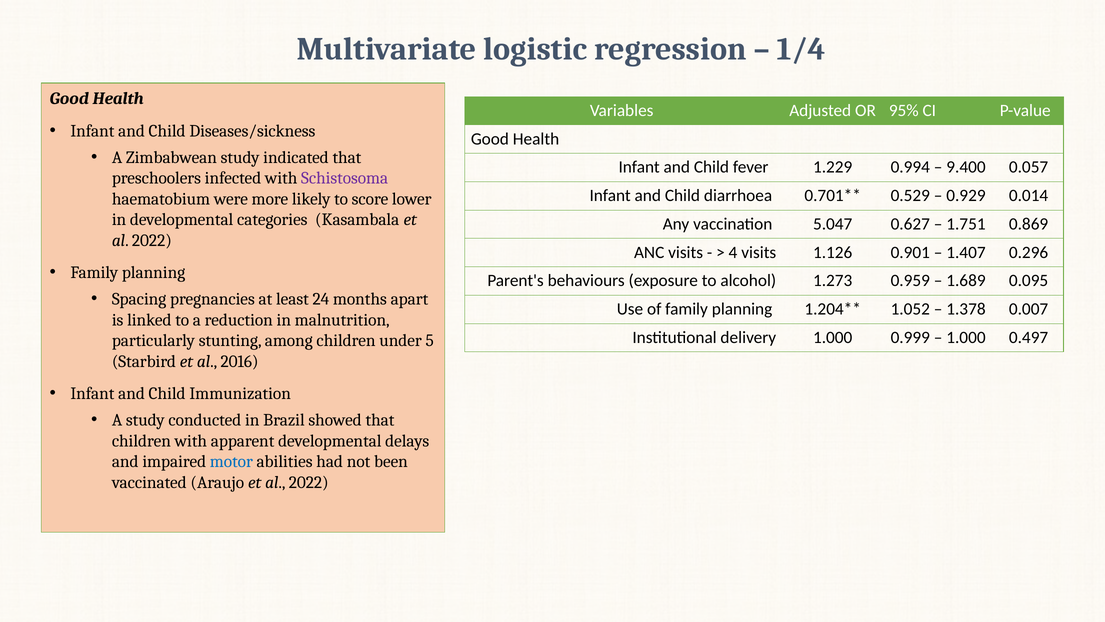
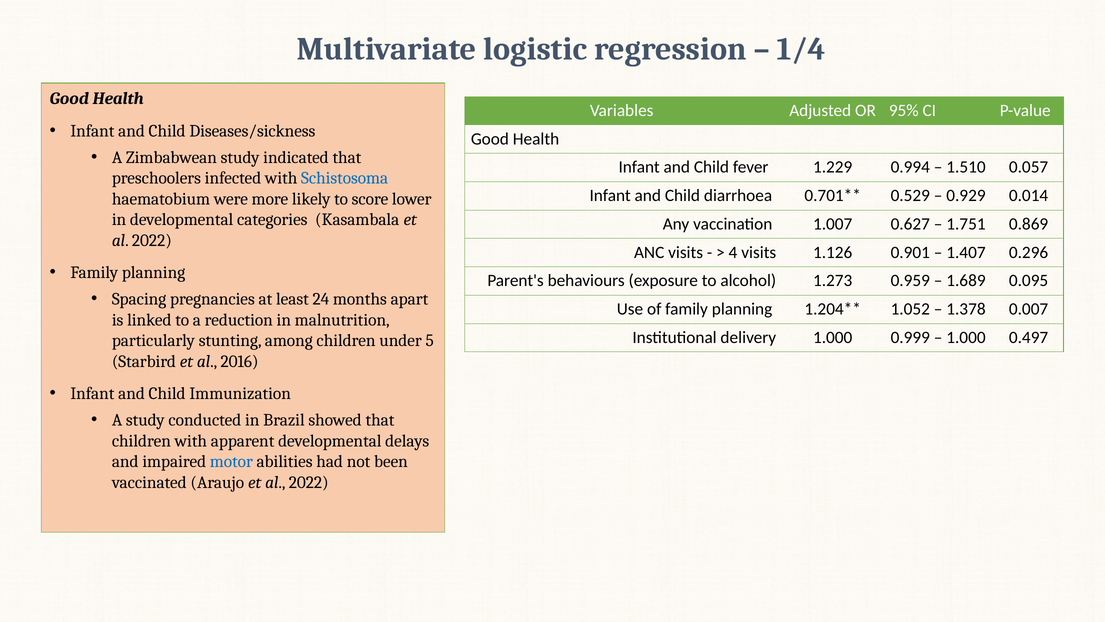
9.400: 9.400 -> 1.510
Schistosoma colour: purple -> blue
5.047: 5.047 -> 1.007
